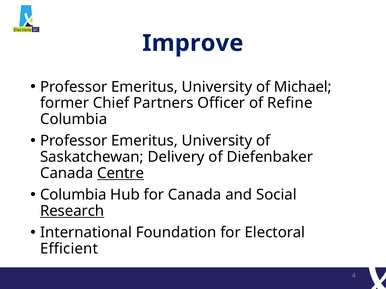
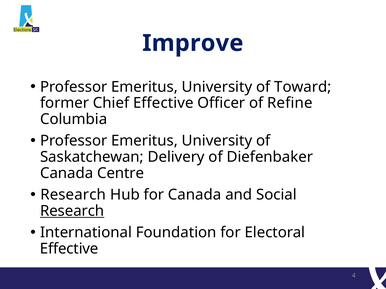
Michael: Michael -> Toward
Chief Partners: Partners -> Effective
Centre underline: present -> none
Columbia at (73, 195): Columbia -> Research
Efficient at (69, 249): Efficient -> Effective
